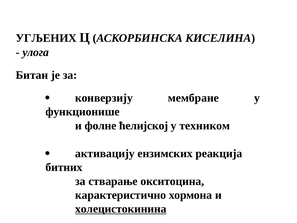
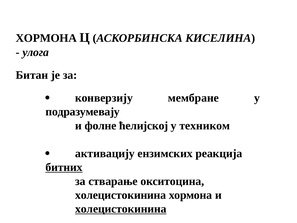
УГЉЕНИХ at (46, 38): УГЉЕНИХ -> ХОРМОНА
функционише: функционише -> подразумевају
битних underline: none -> present
карактеристично at (121, 195): карактеристично -> холецистокинина
